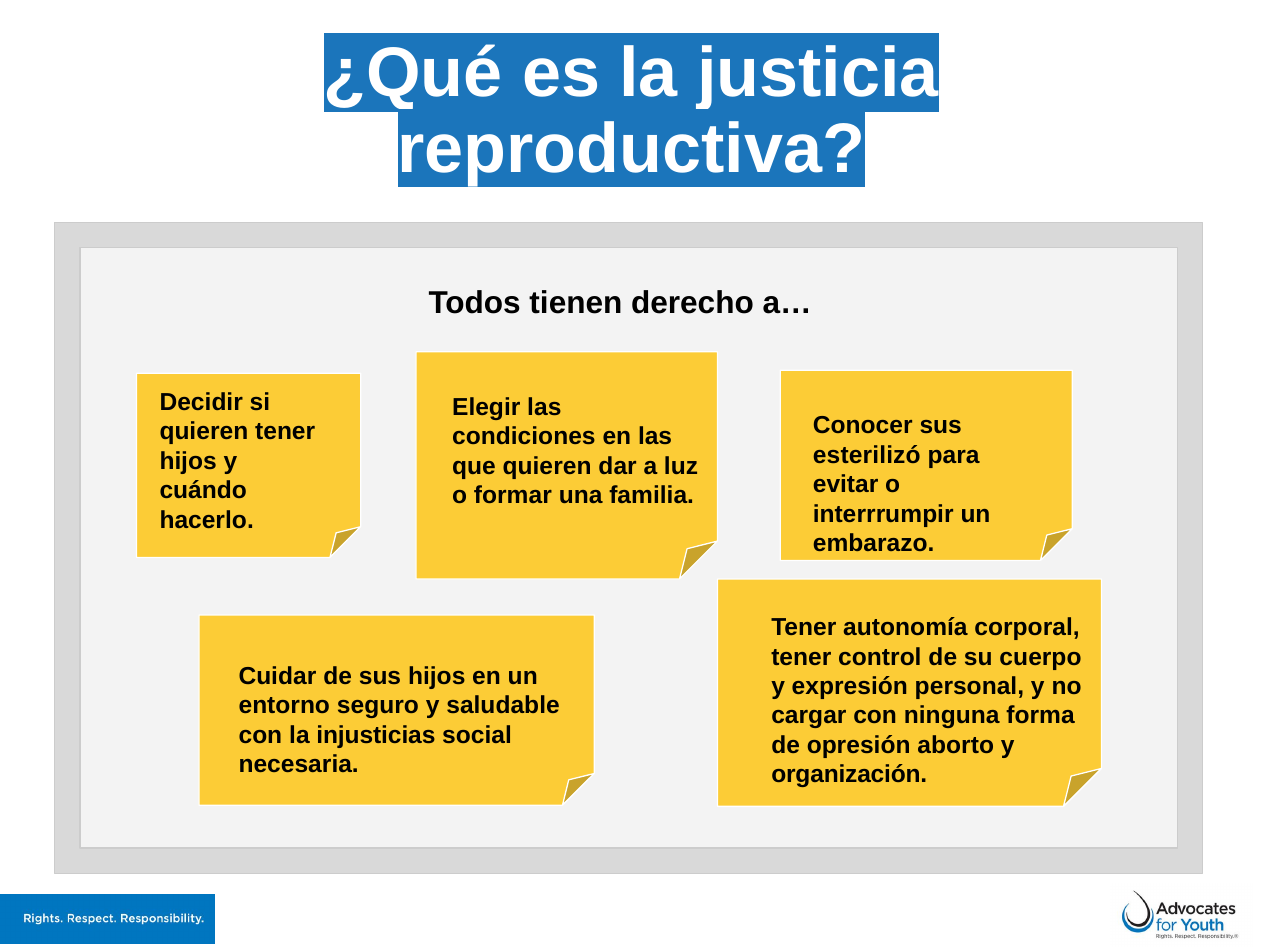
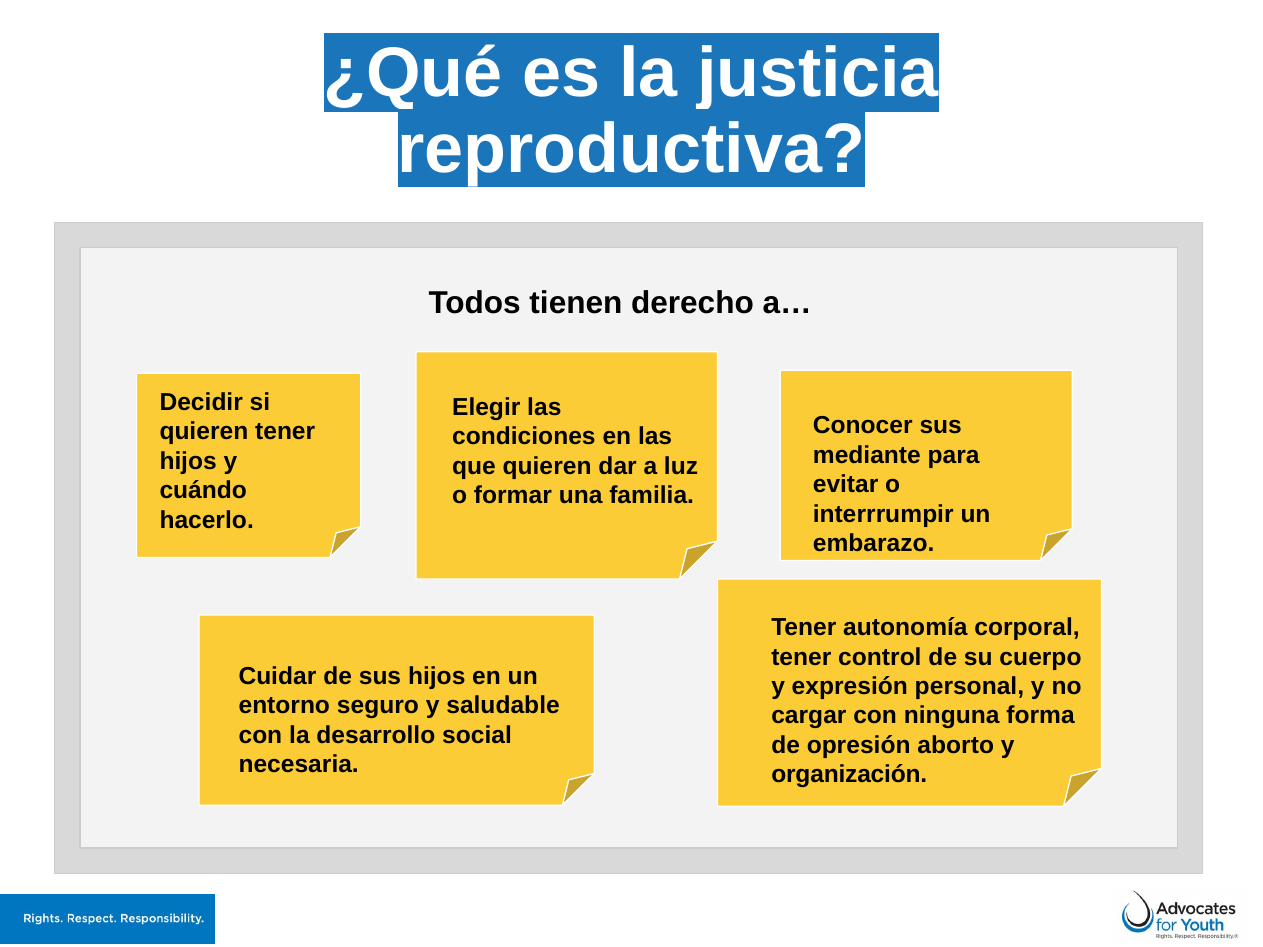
esterilizó: esterilizó -> mediante
injusticias: injusticias -> desarrollo
